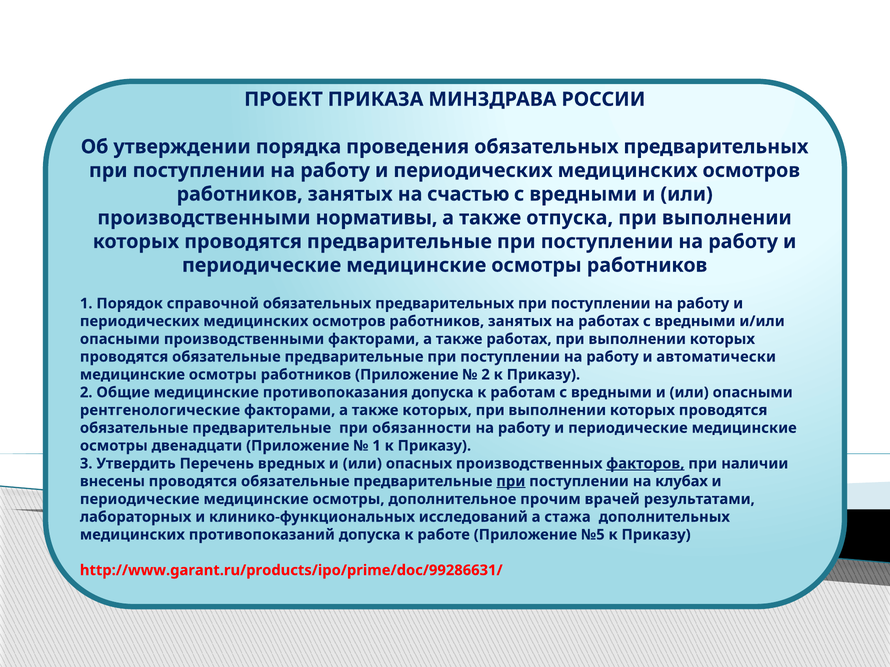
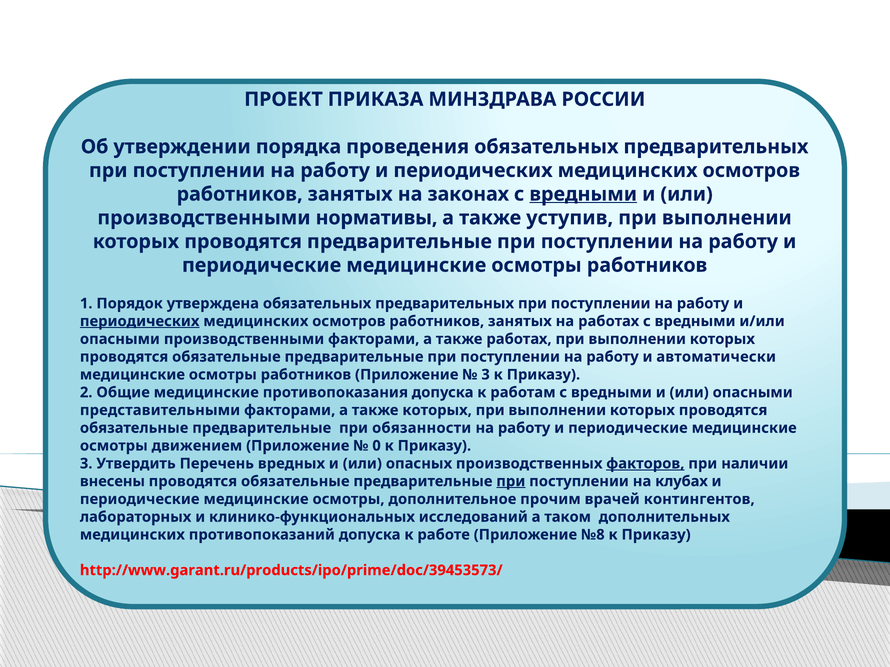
счастью: счастью -> законах
вредными at (583, 194) underline: none -> present
отпуска: отпуска -> уступив
справочной: справочной -> утверждена
периодических at (140, 321) underline: none -> present
2 at (486, 375): 2 -> 3
рентгенологические: рентгенологические -> представительными
двенадцати: двенадцати -> движением
1 at (377, 446): 1 -> 0
результатами: результатами -> контингентов
стажа: стажа -> таком
№5: №5 -> №8
http://www.garant.ru/products/ipo/prime/doc/99286631/: http://www.garant.ru/products/ipo/prime/doc/99286631/ -> http://www.garant.ru/products/ipo/prime/doc/39453573/
